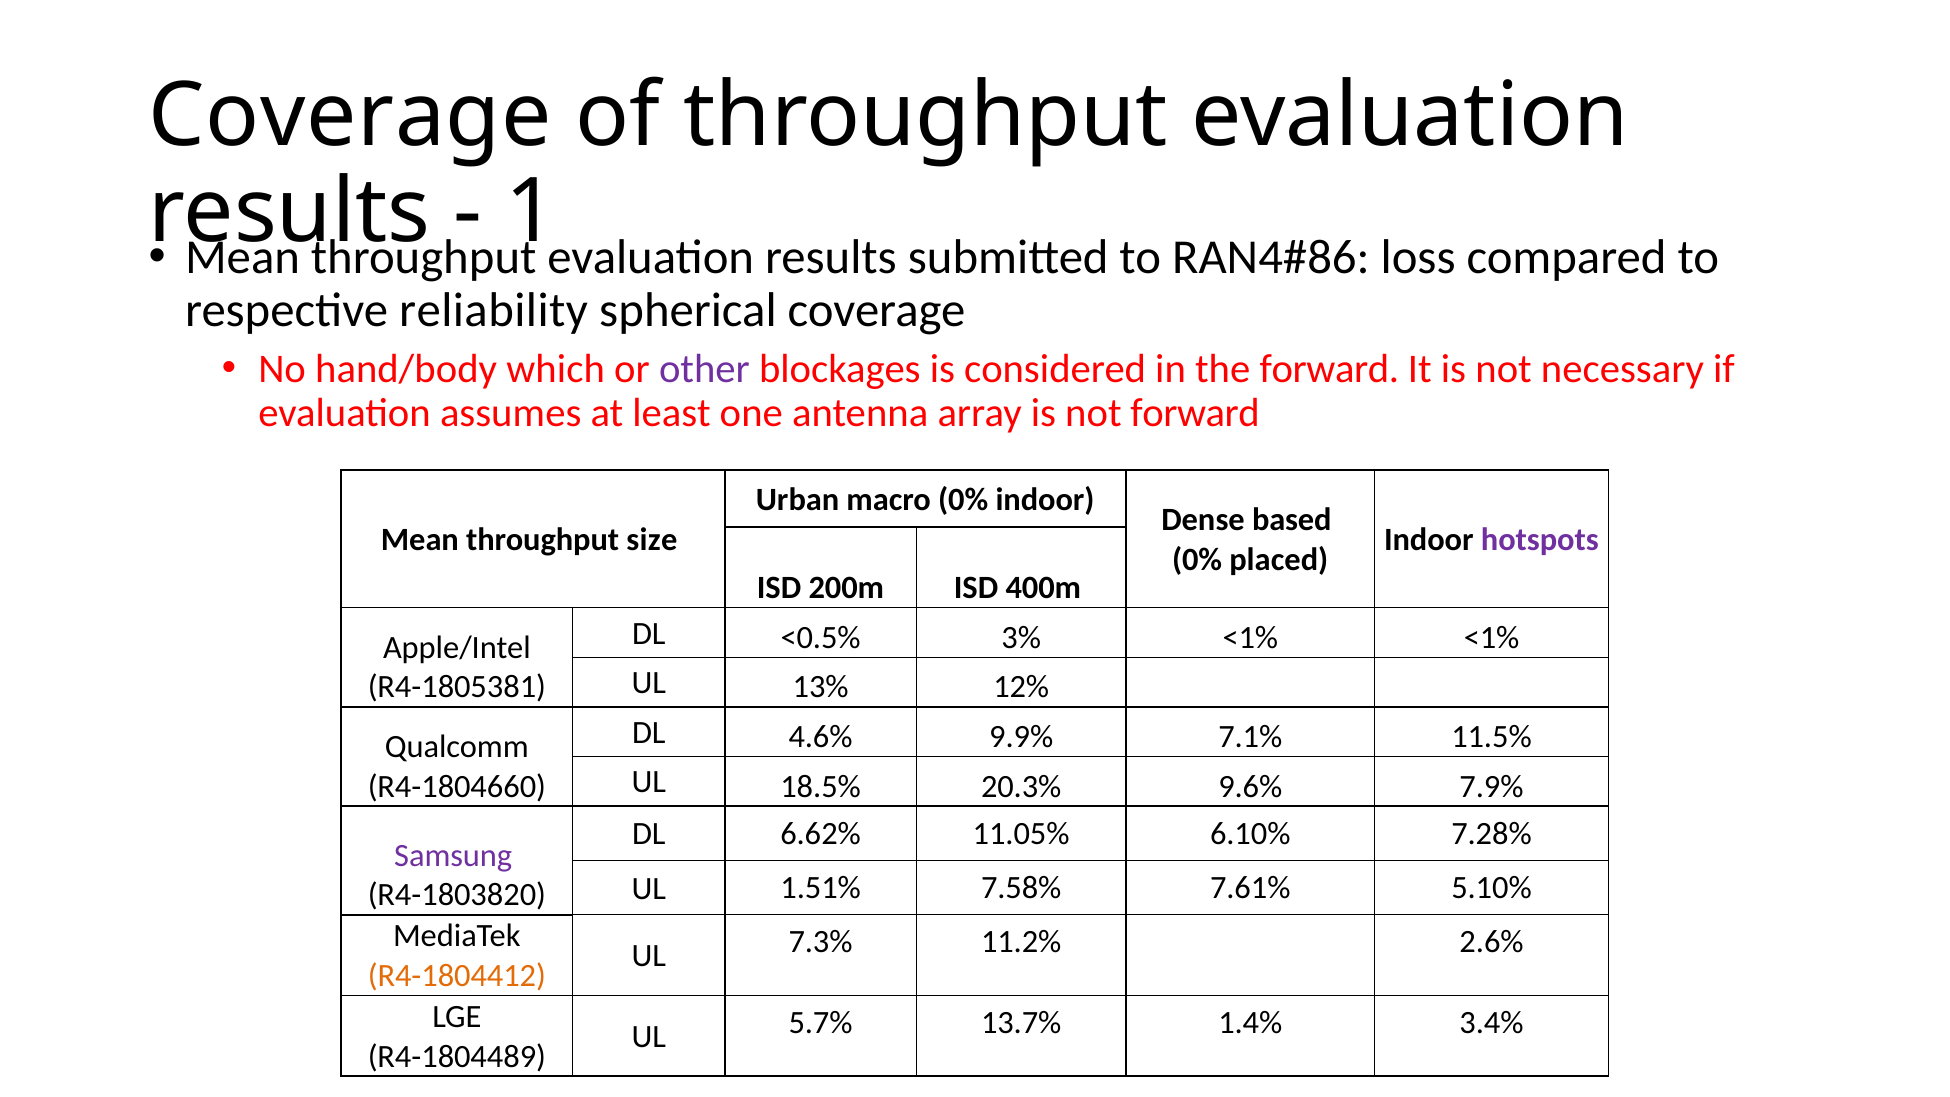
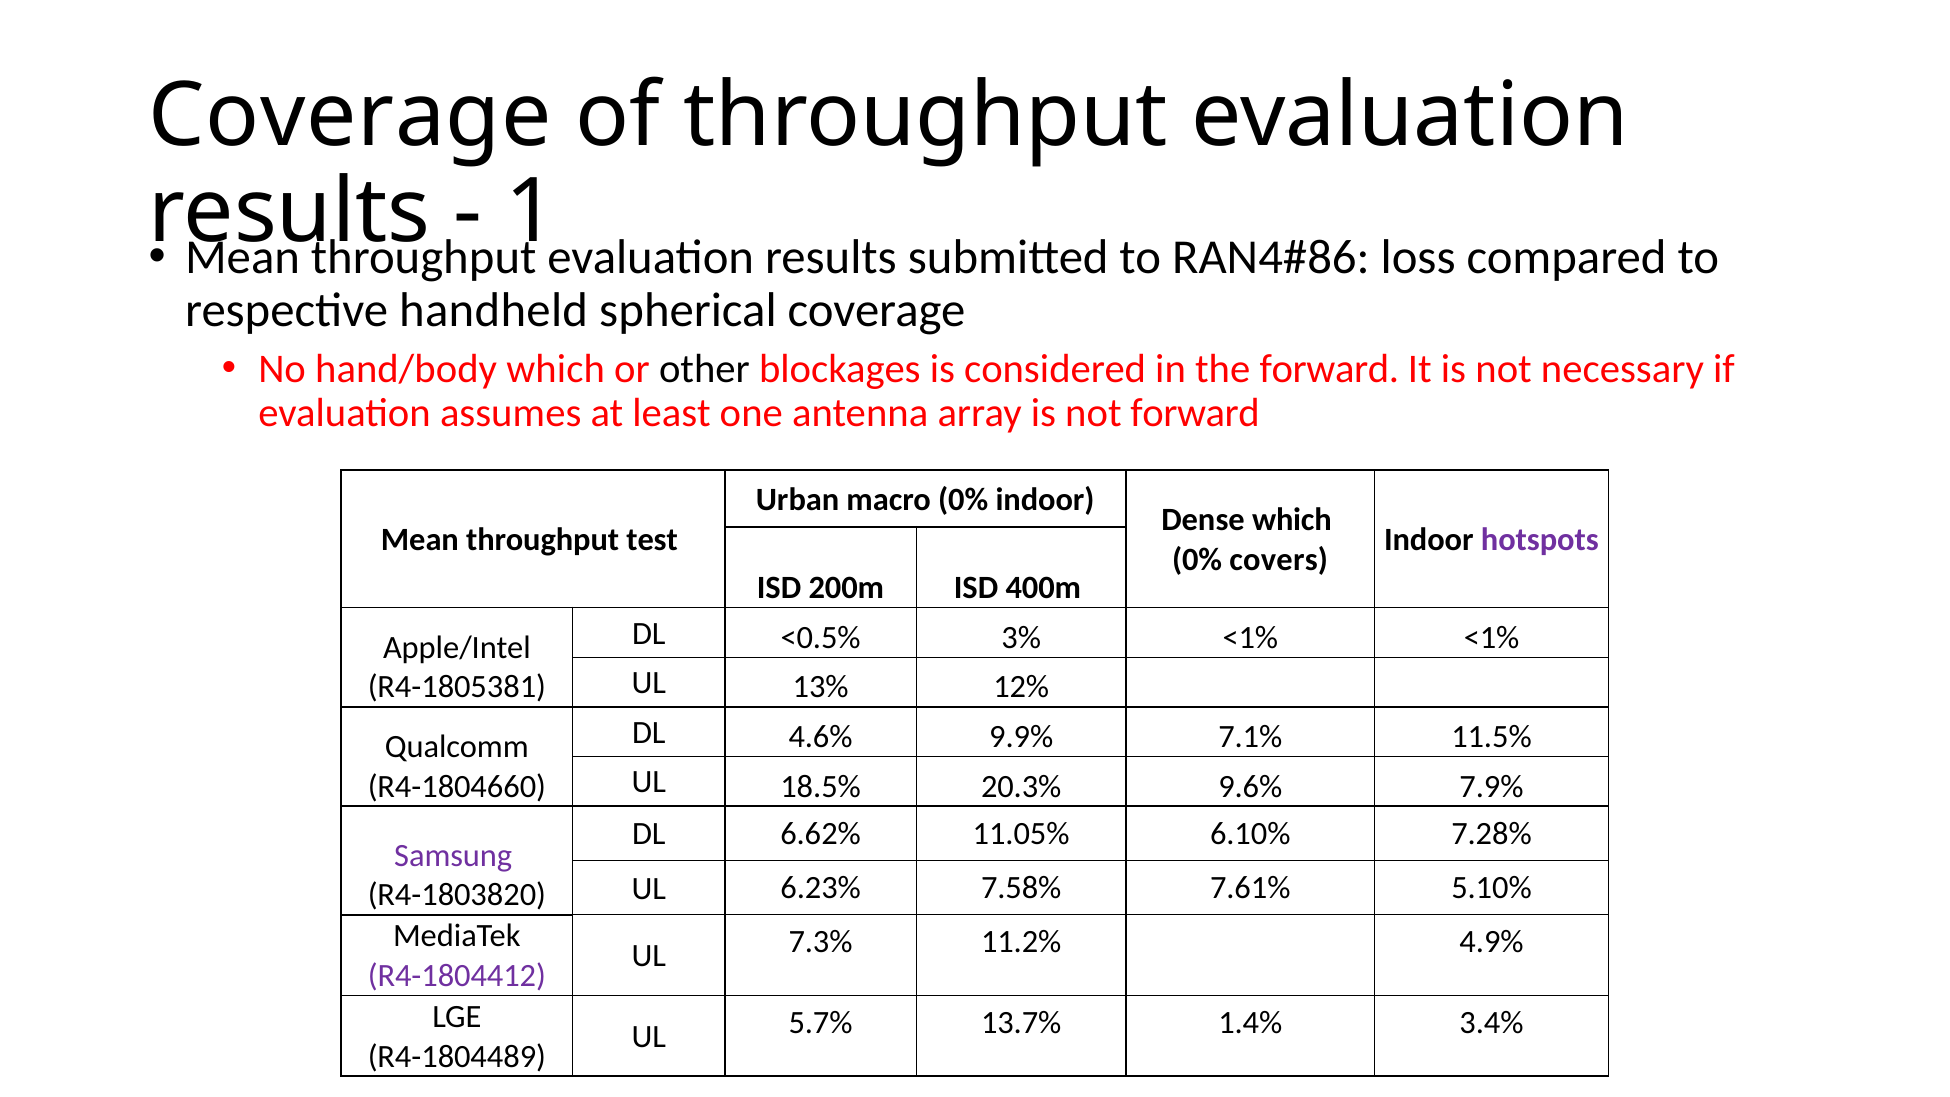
reliability: reliability -> handheld
other colour: purple -> black
Dense based: based -> which
size: size -> test
placed: placed -> covers
1.51%: 1.51% -> 6.23%
2.6%: 2.6% -> 4.9%
R4-1804412 colour: orange -> purple
